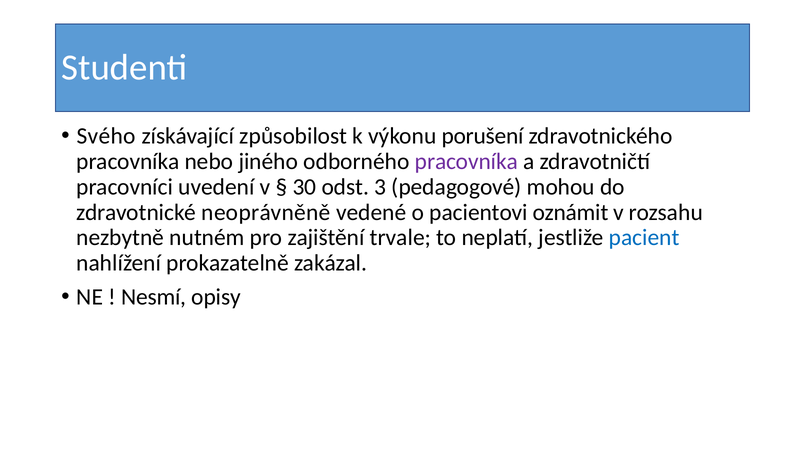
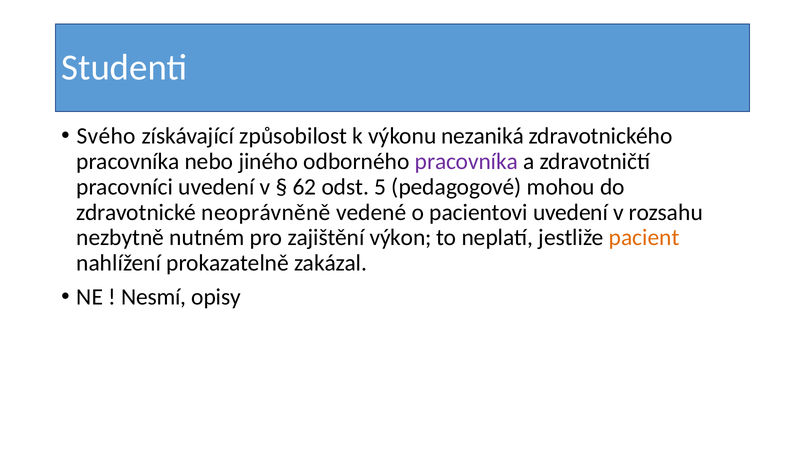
porušení: porušení -> nezaniká
30: 30 -> 62
3: 3 -> 5
pacientovi oznámit: oznámit -> uvedení
trvale: trvale -> výkon
pacient colour: blue -> orange
